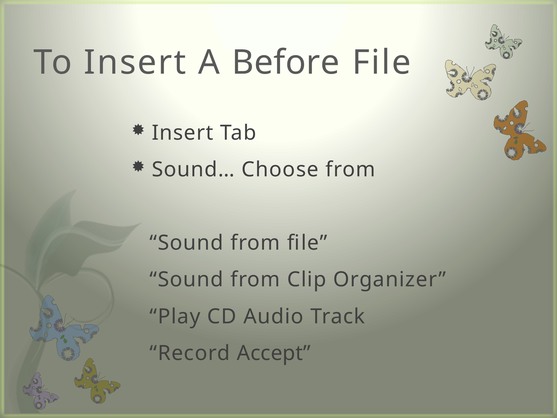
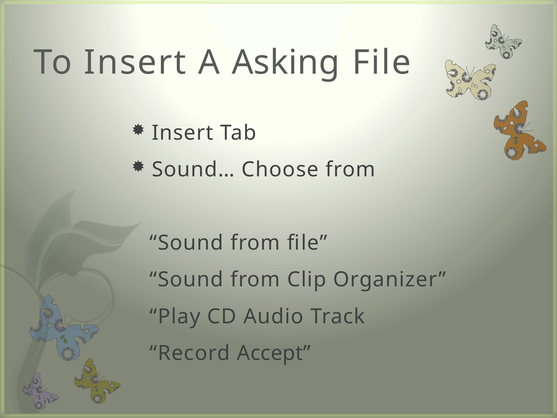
Before: Before -> Asking
